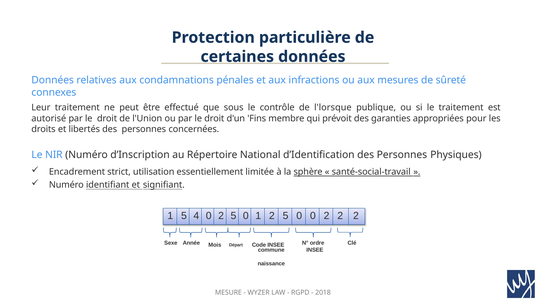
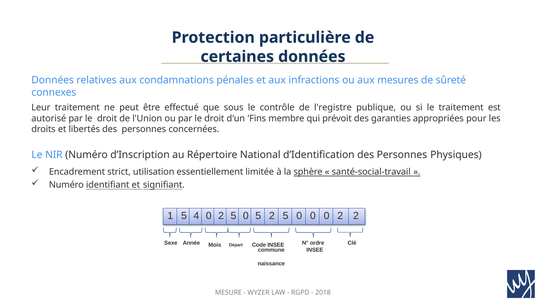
l'lorsque: l'lorsque -> l'registre
0 1: 1 -> 5
0 0 2: 2 -> 0
